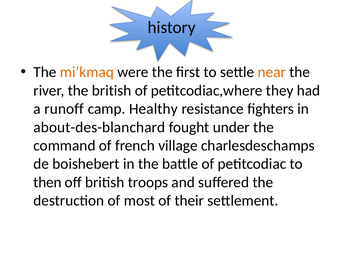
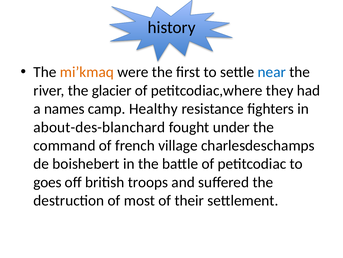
near colour: orange -> blue
the british: british -> glacier
runoff: runoff -> names
then: then -> goes
